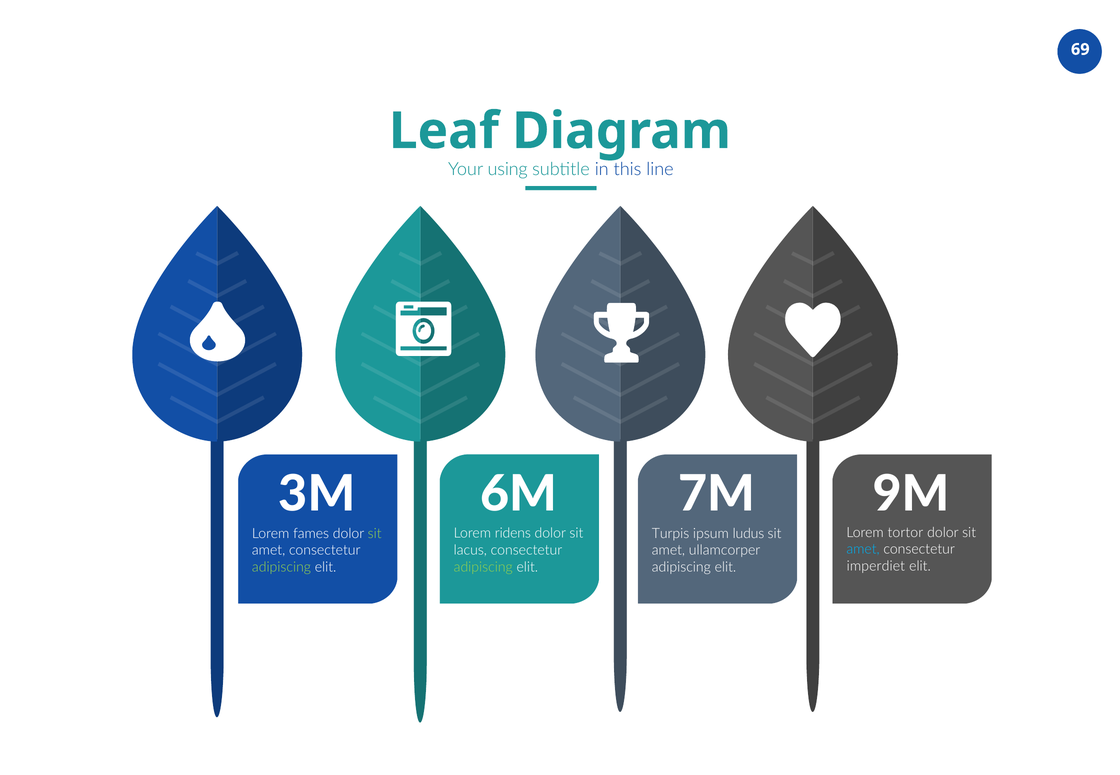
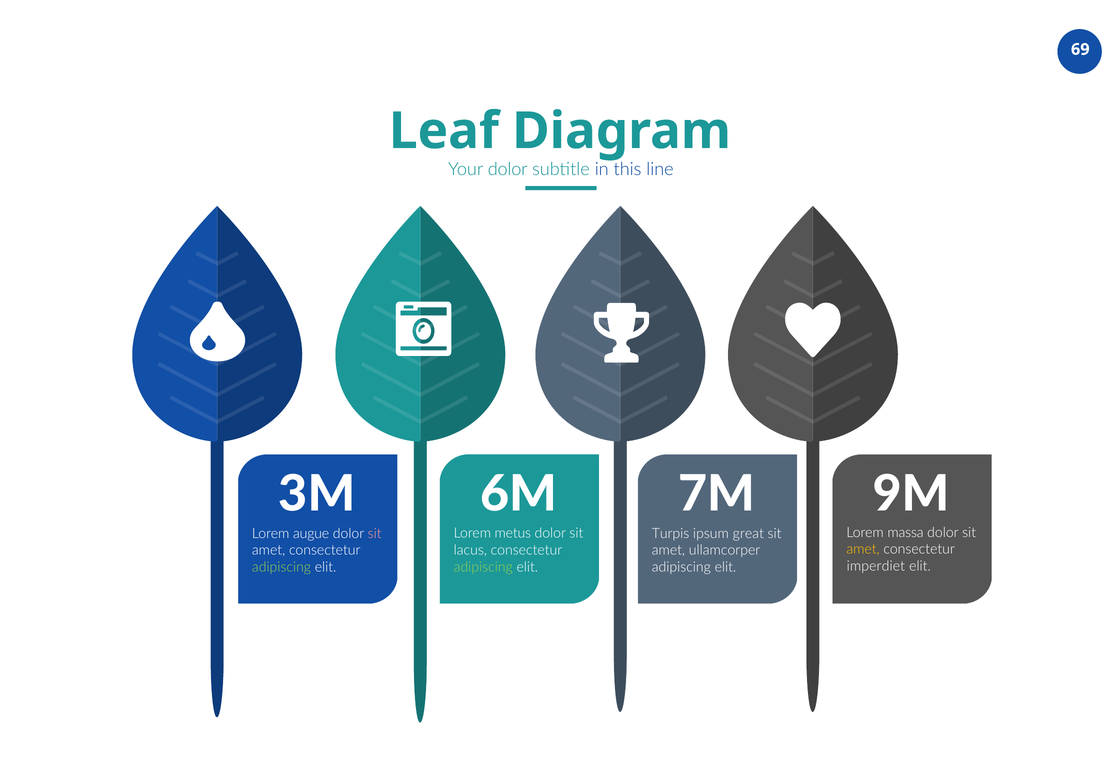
using at (508, 169): using -> dolor
tortor: tortor -> massa
ridens: ridens -> metus
fames: fames -> augue
sit at (375, 534) colour: light green -> pink
ludus: ludus -> great
amet at (863, 549) colour: light blue -> yellow
